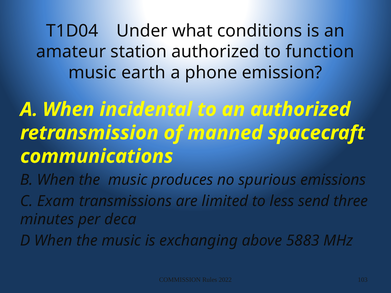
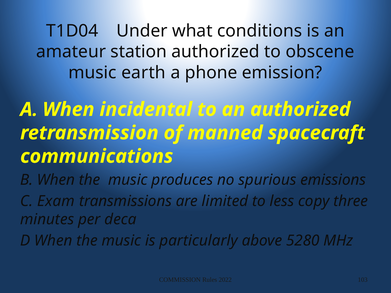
function: function -> obscene
send: send -> copy
exchanging: exchanging -> particularly
5883: 5883 -> 5280
